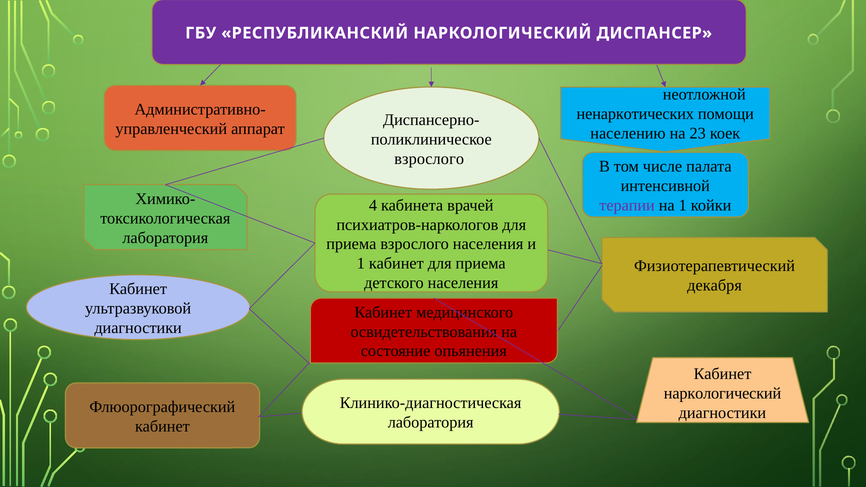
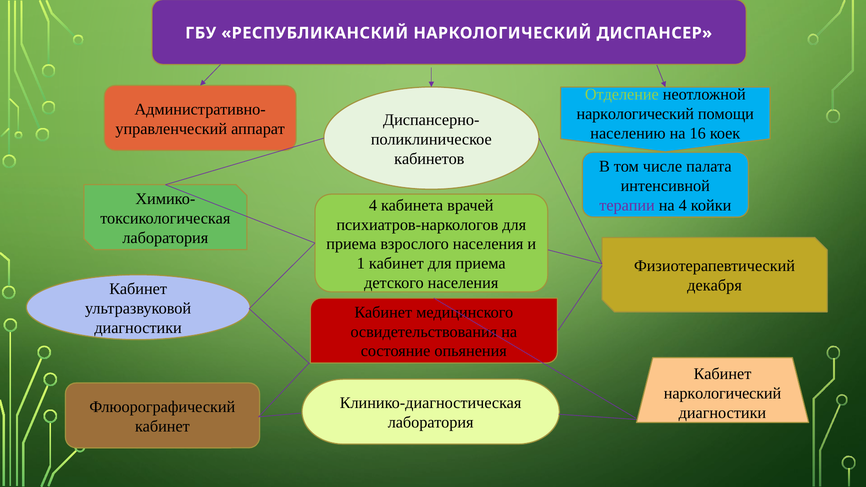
Отделение colour: light blue -> light green
ненаркотических at (635, 114): ненаркотических -> наркологический
23: 23 -> 16
взрослого at (429, 159): взрослого -> кабинетов
на 1: 1 -> 4
